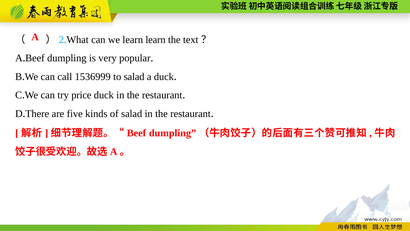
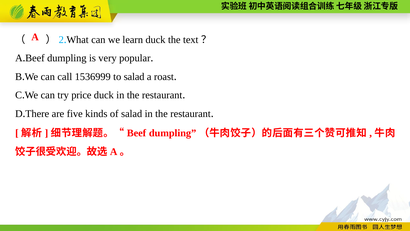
learn learn: learn -> duck
a duck: duck -> roast
